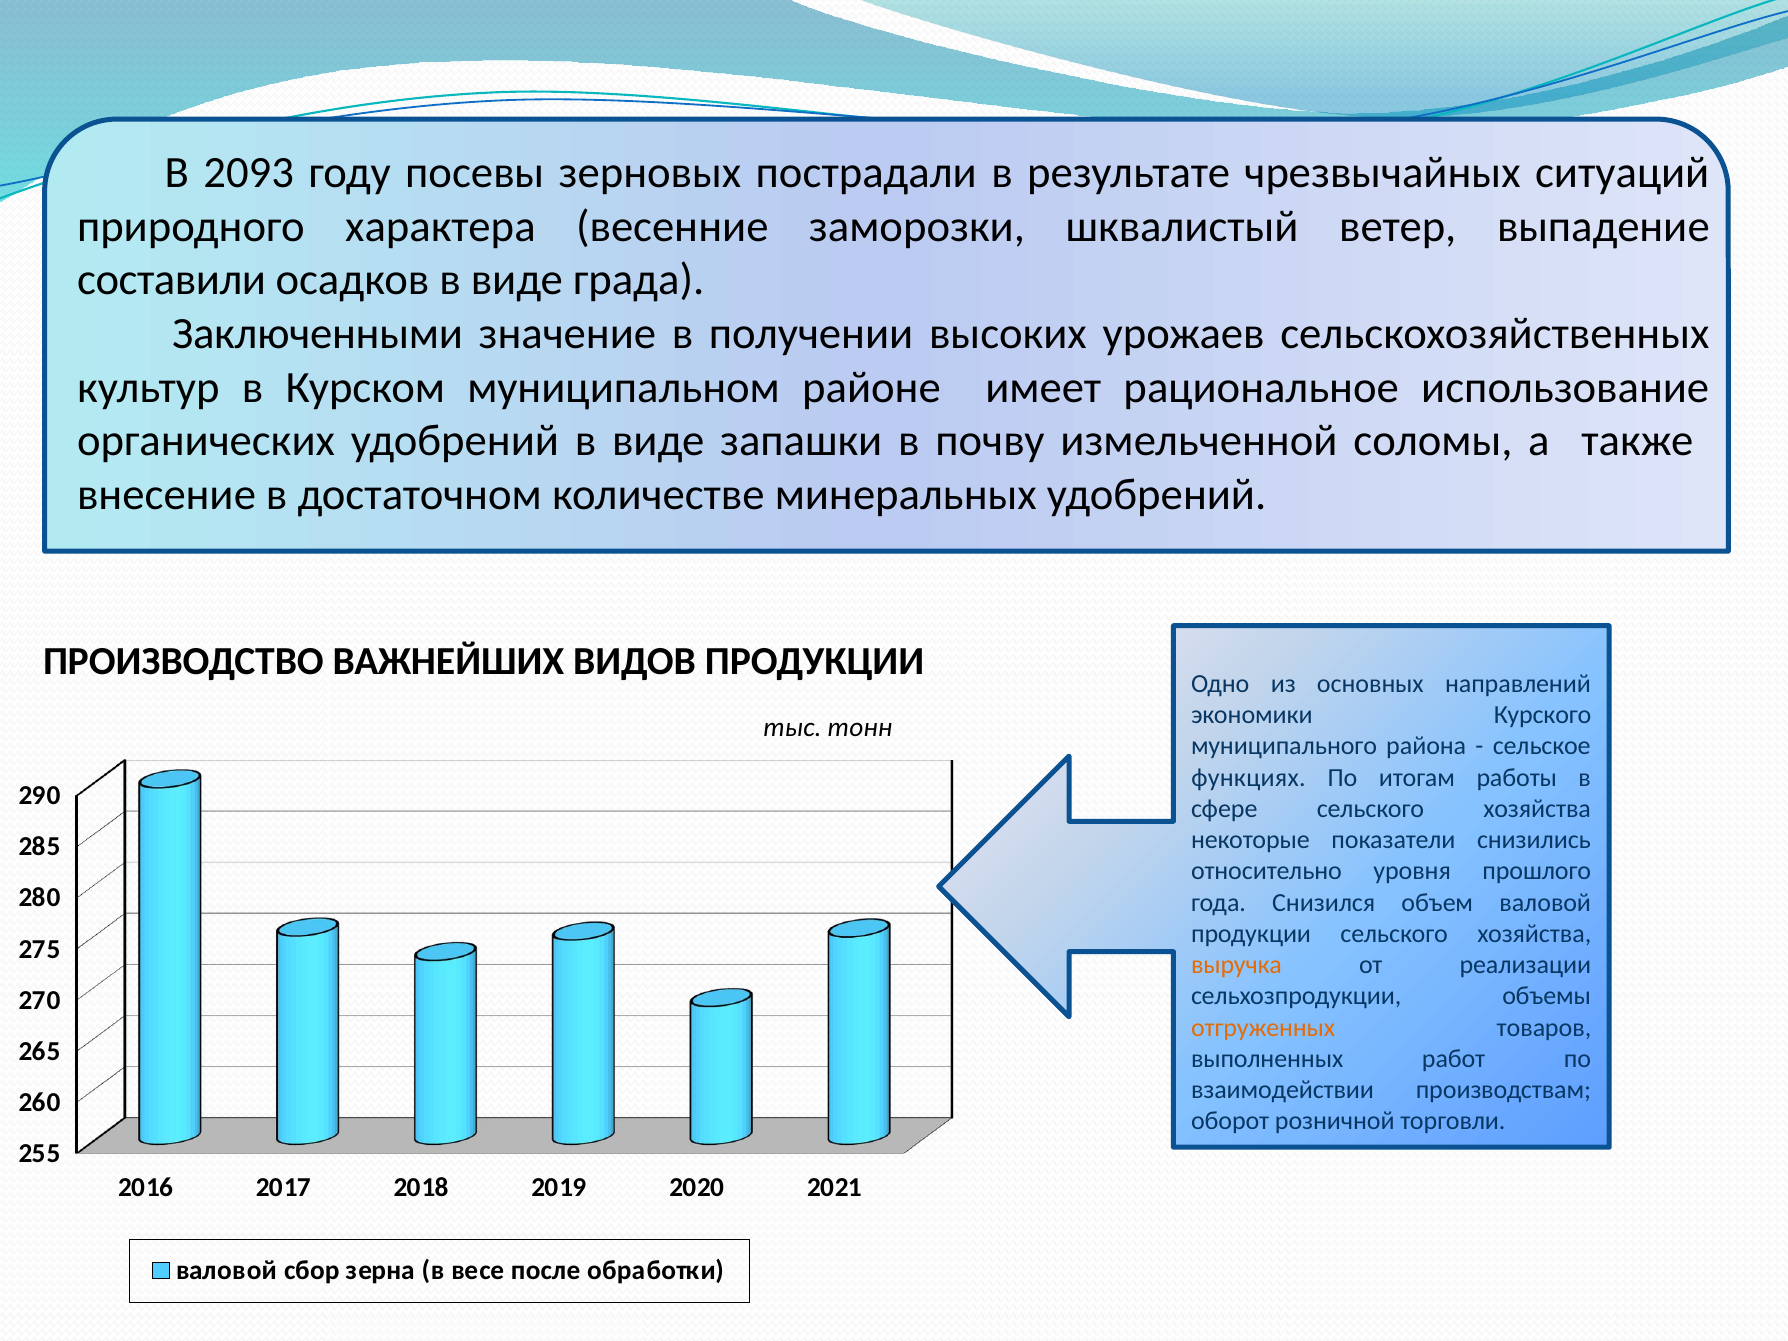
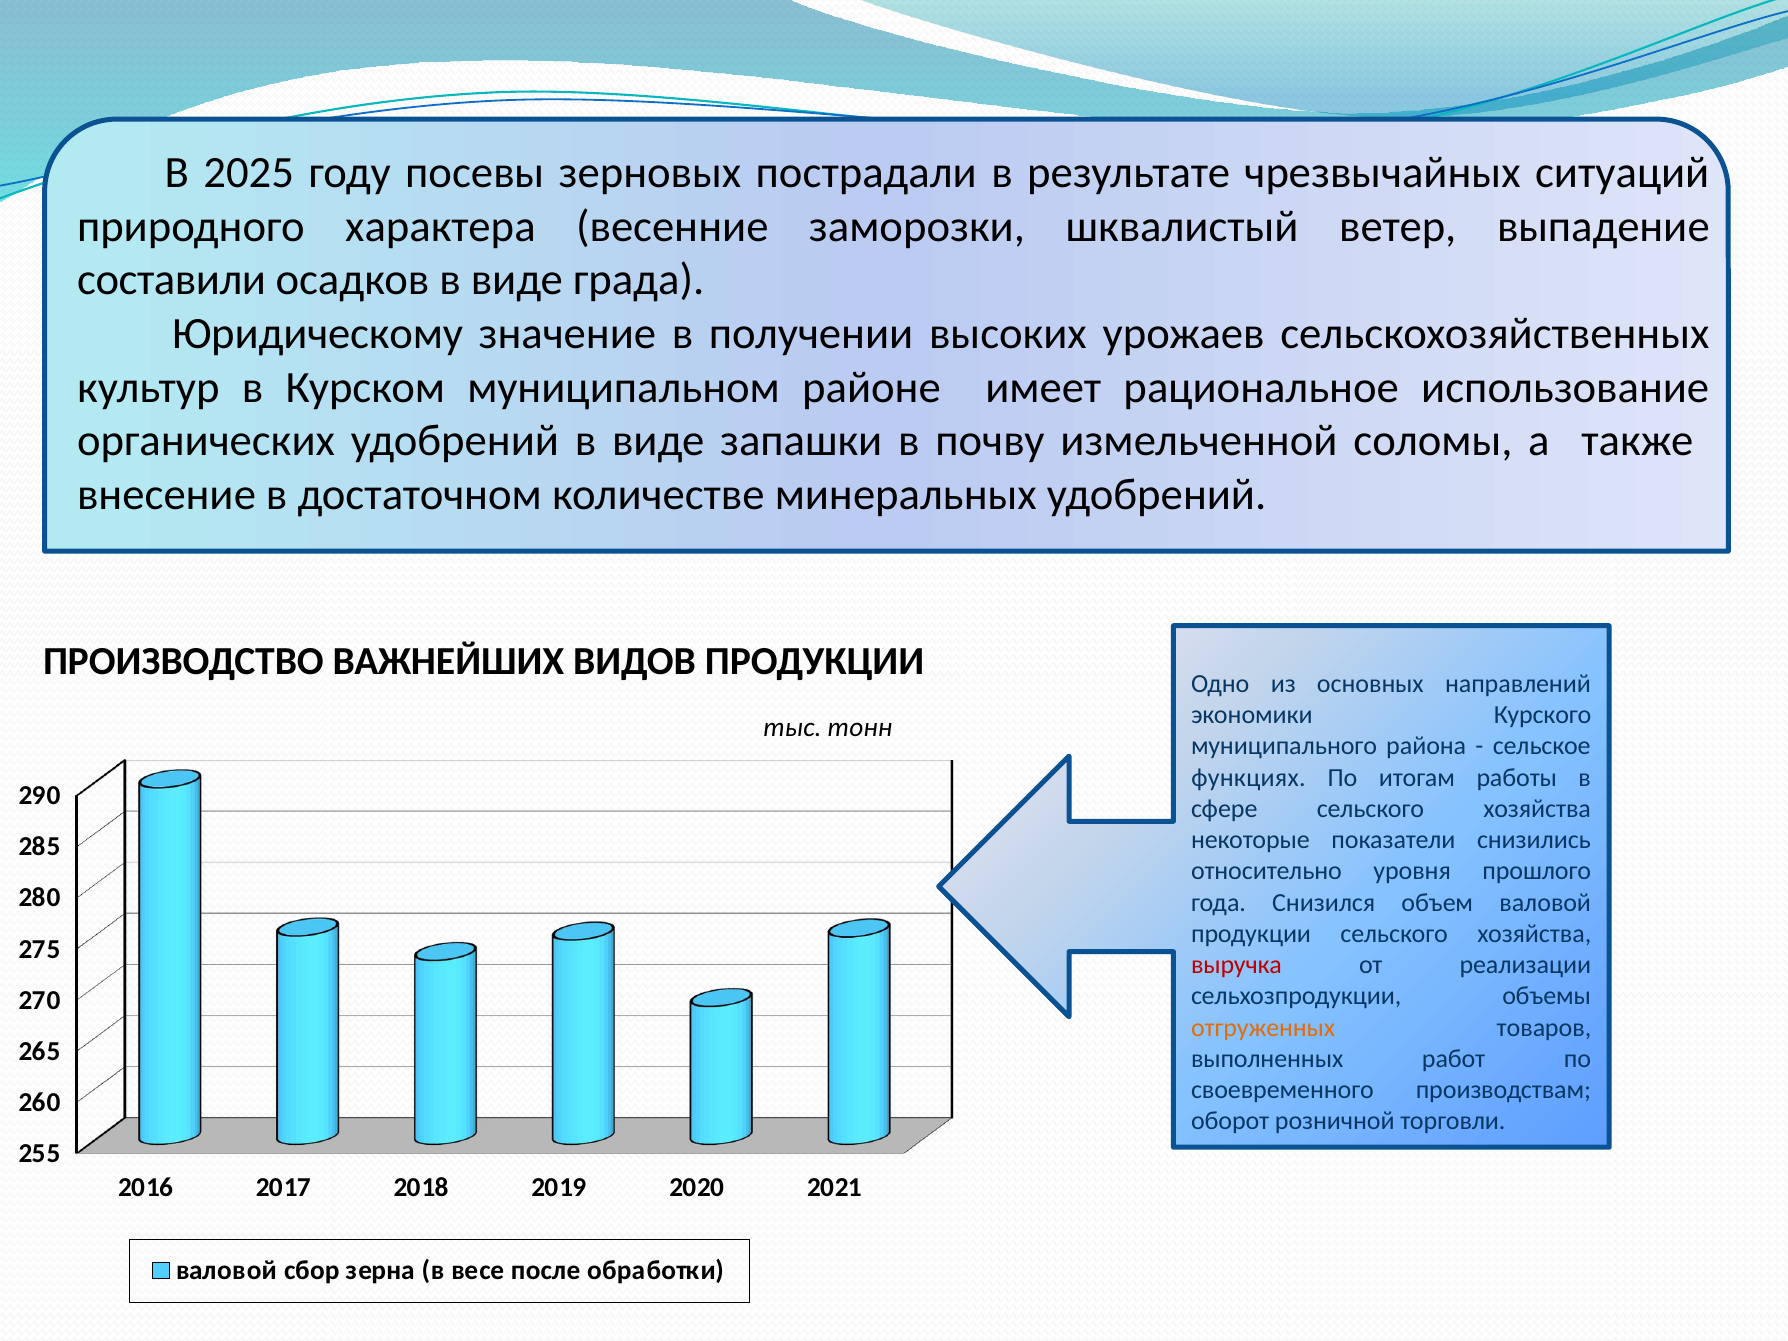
2093: 2093 -> 2025
Заключенными: Заключенными -> Юридическому
выручка colour: orange -> red
взаимодействии: взаимодействии -> своевременного
